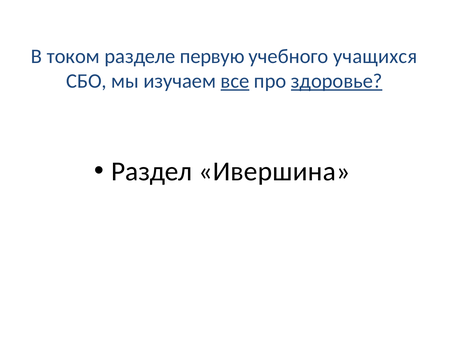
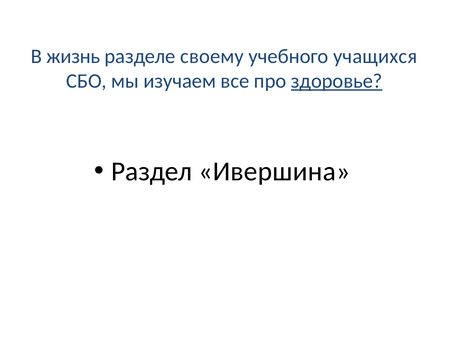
током: током -> жизнь
первую: первую -> своему
все underline: present -> none
